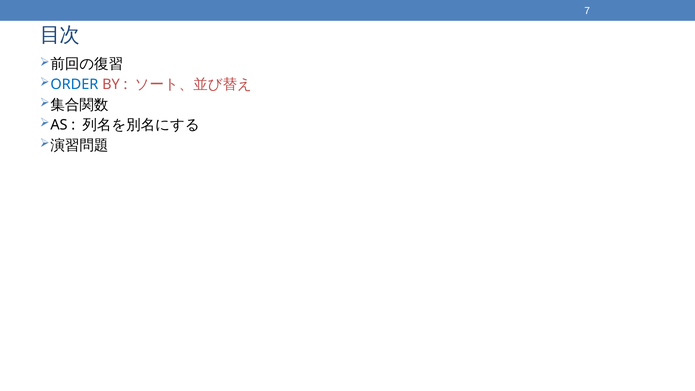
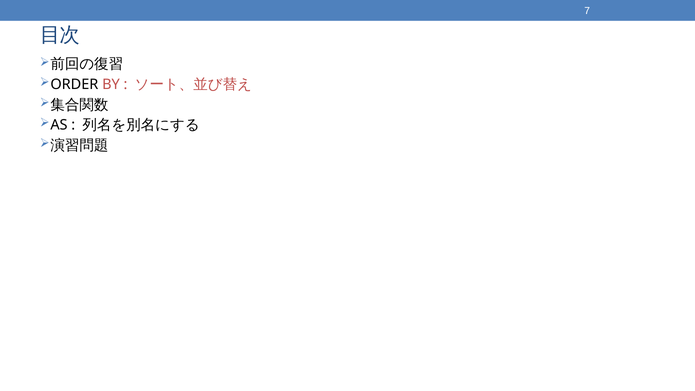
ORDER colour: blue -> black
